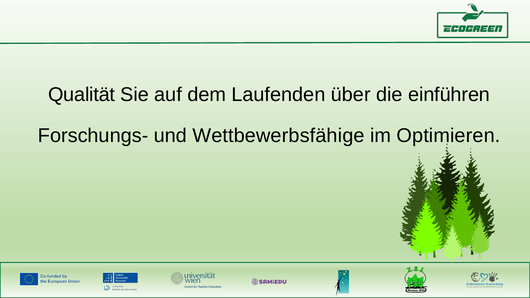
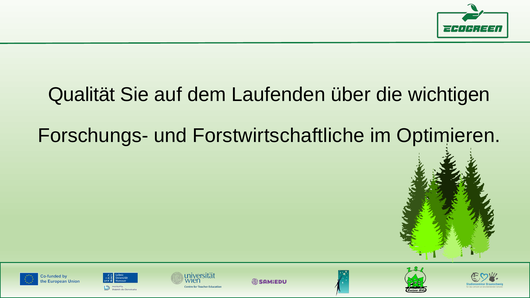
einführen: einführen -> wichtigen
Wettbewerbsfähige: Wettbewerbsfähige -> Forstwirtschaftliche
